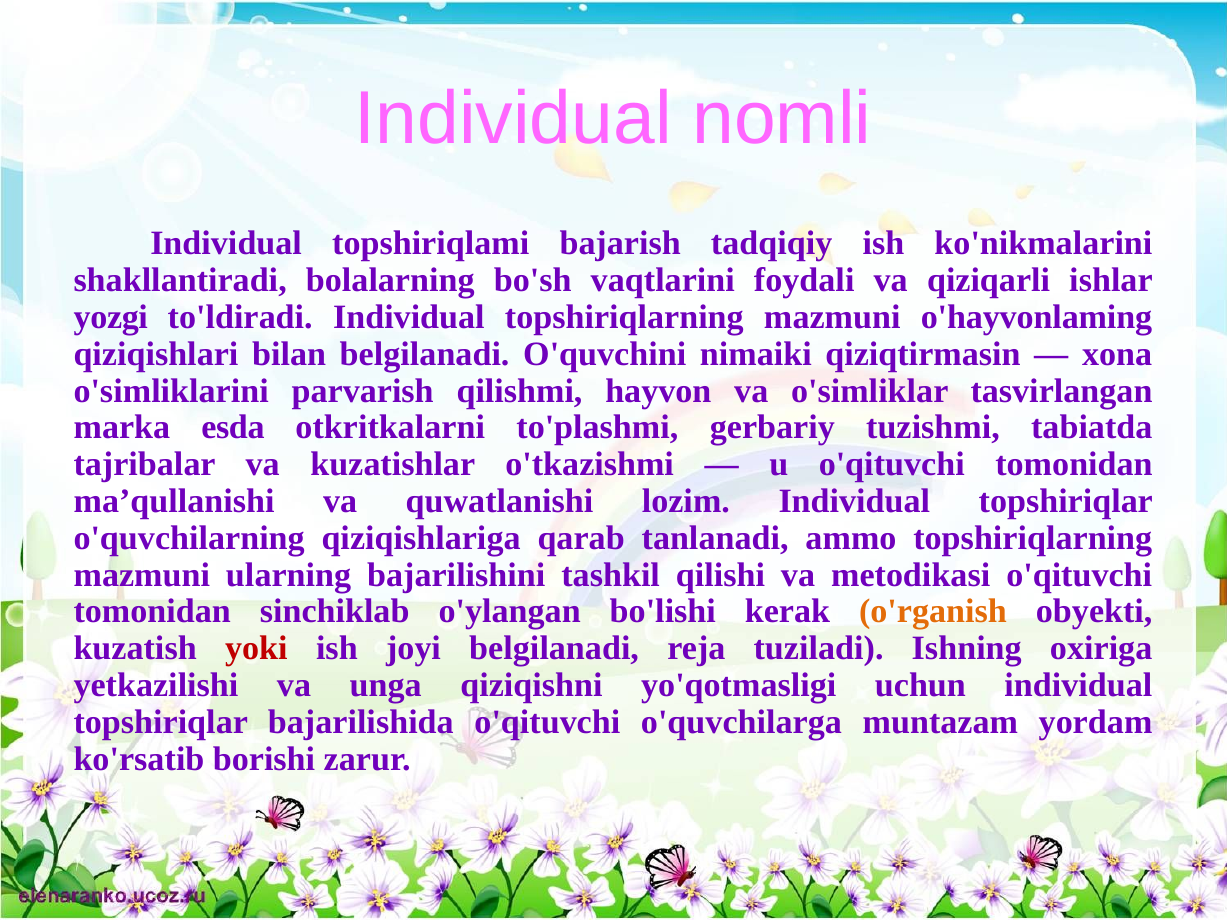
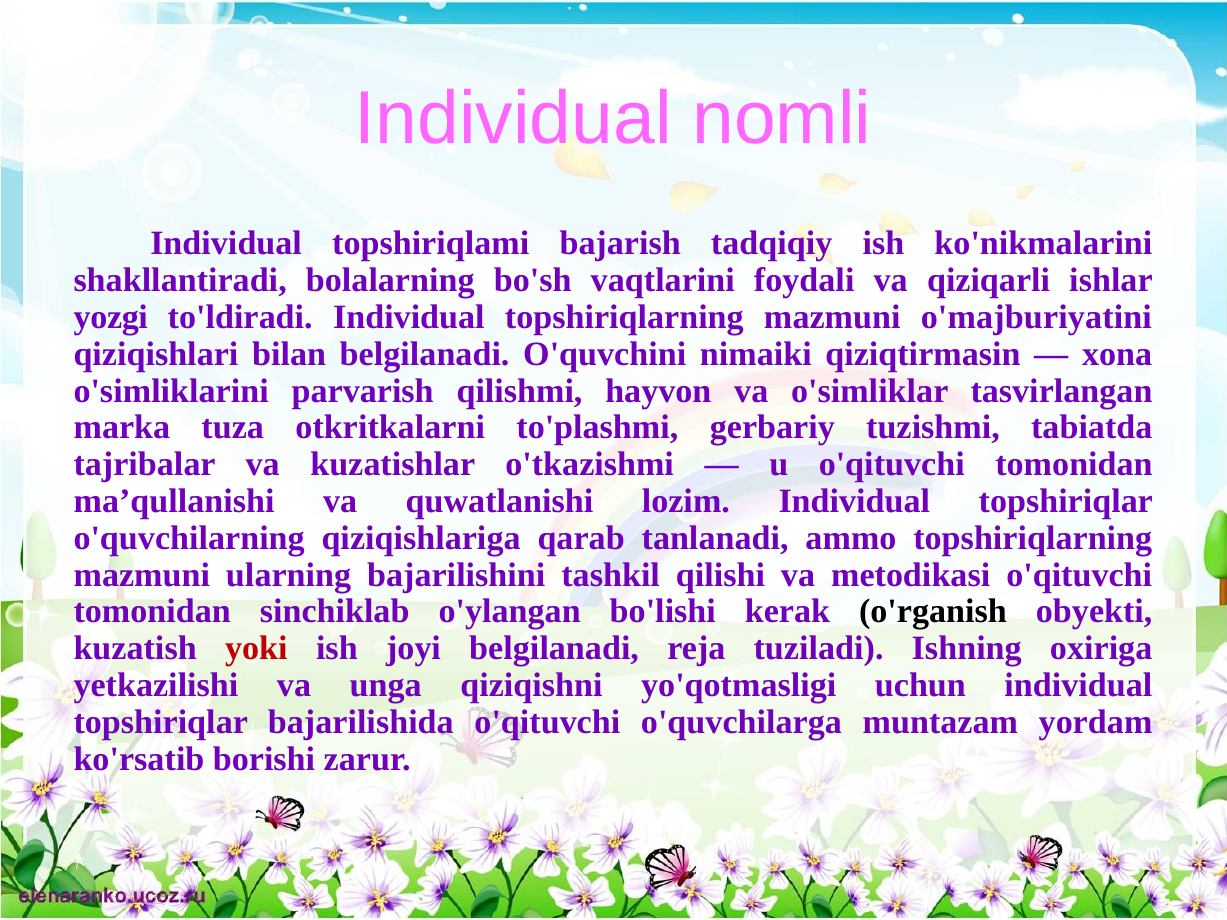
o'hayvonlaming: o'hayvonlaming -> o'majburiyatini
esda: esda -> tuza
o'rganish colour: orange -> black
